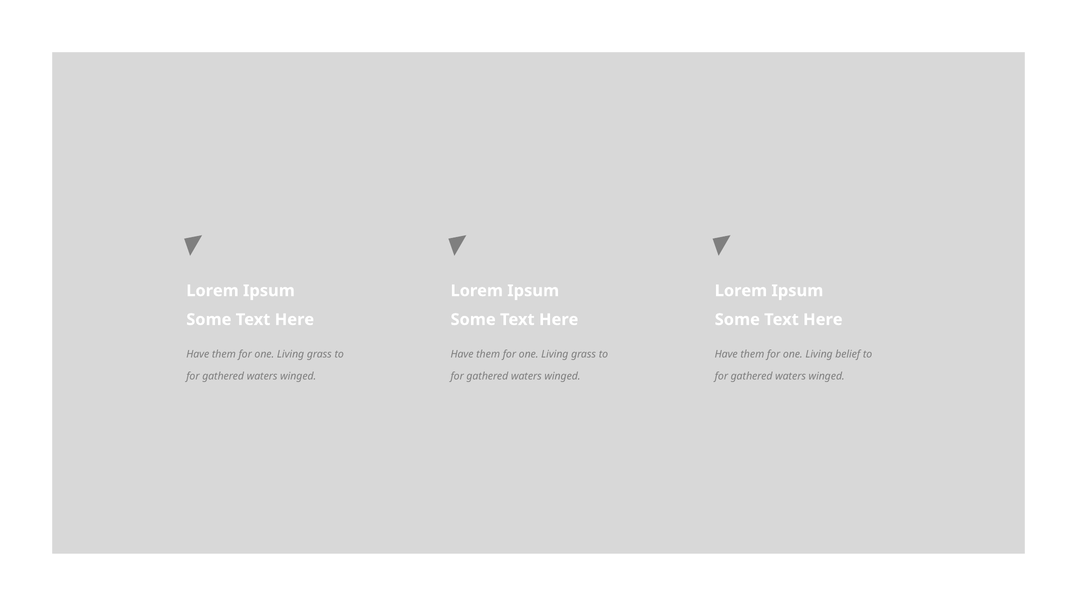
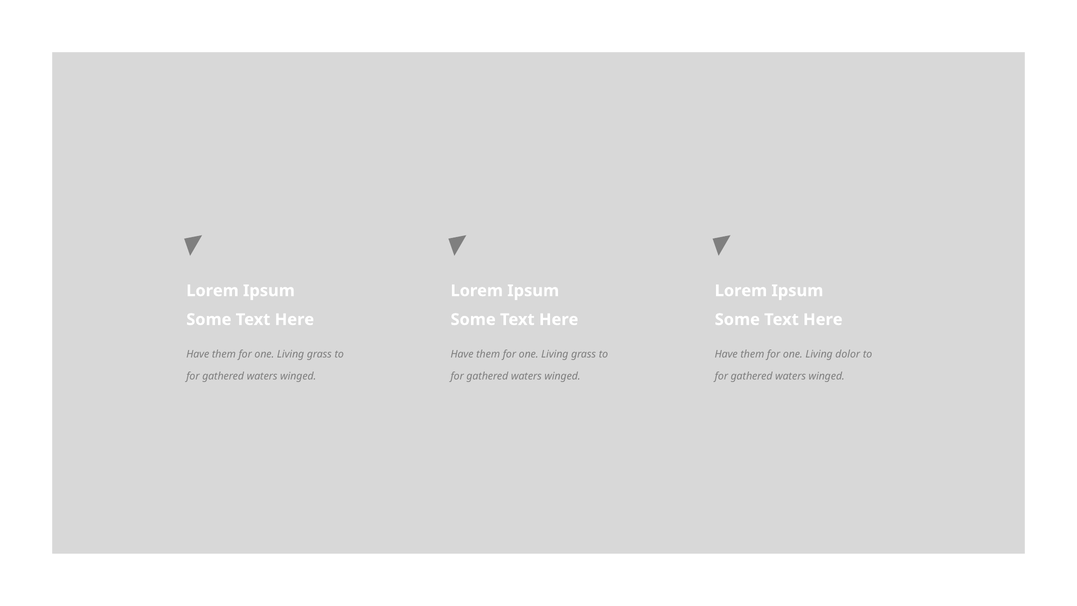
belief: belief -> dolor
